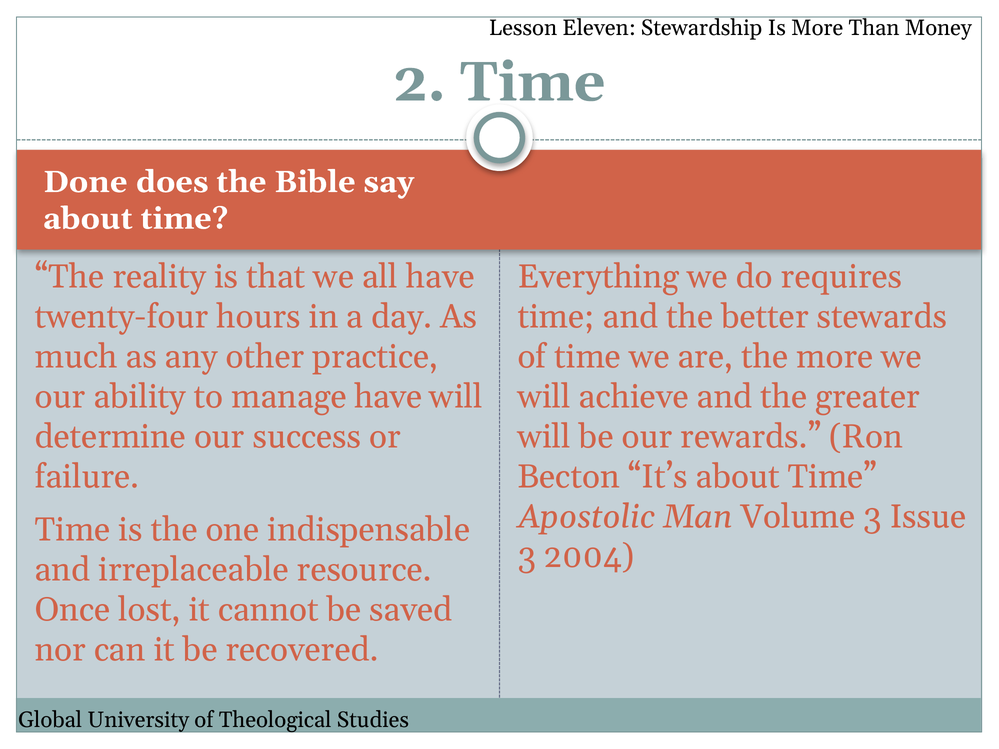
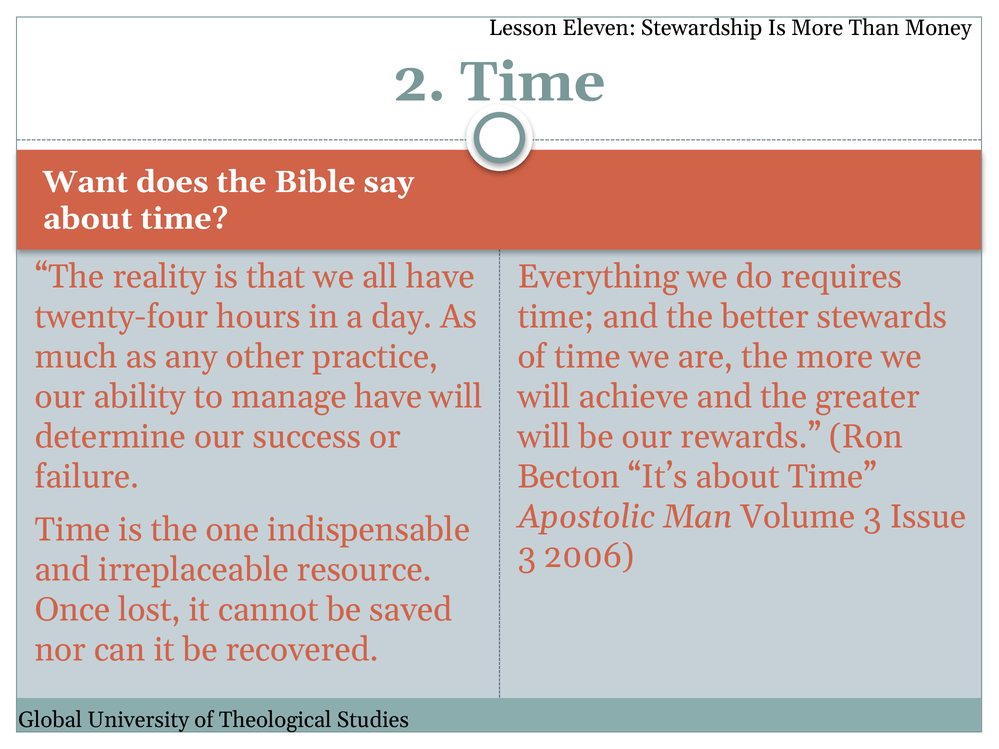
Done: Done -> Want
2004: 2004 -> 2006
